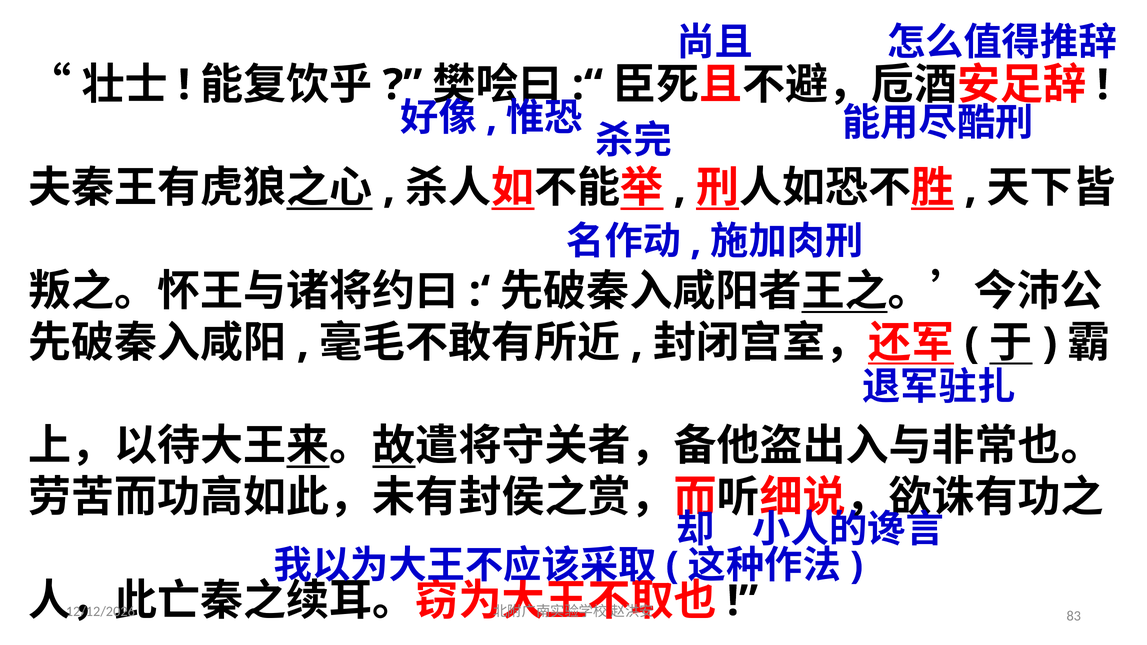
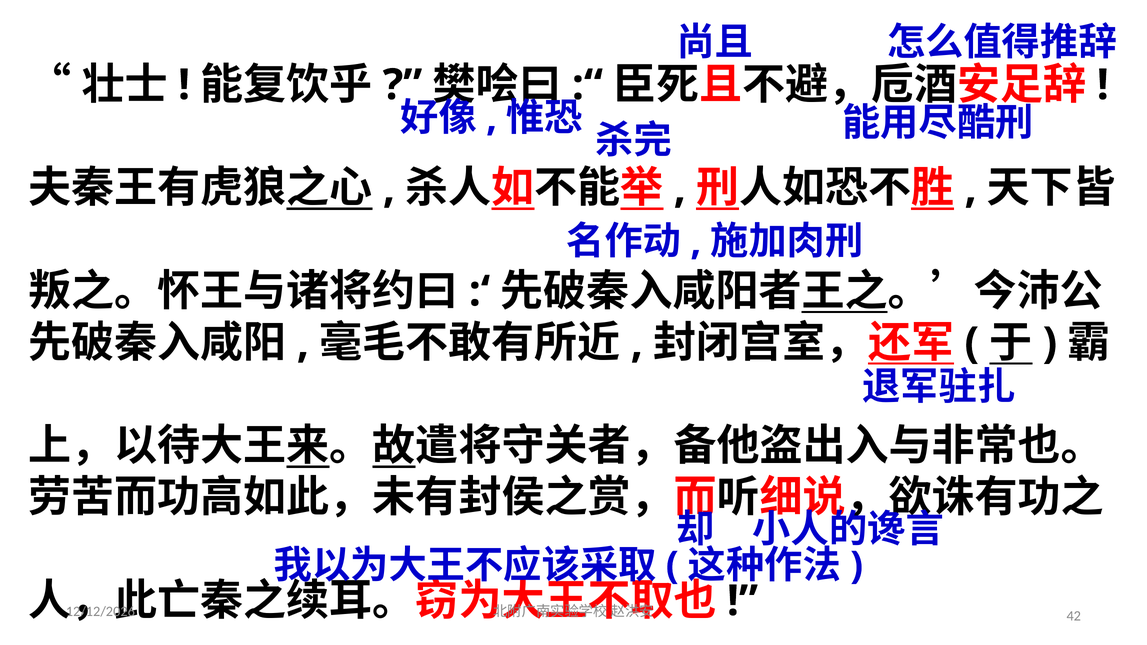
83: 83 -> 42
